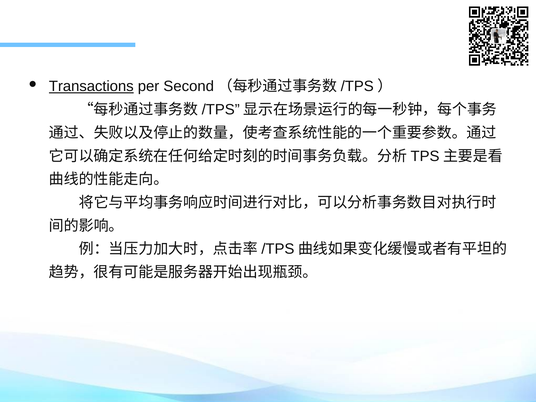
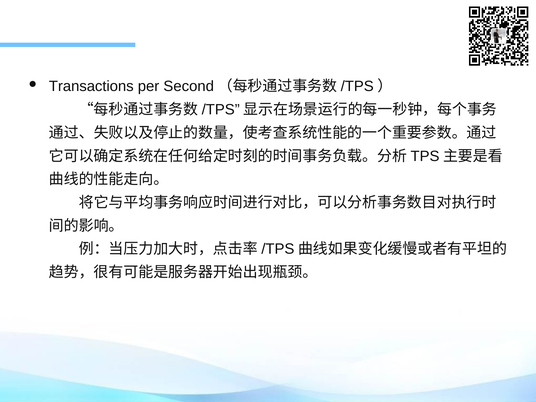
Transactions underline: present -> none
